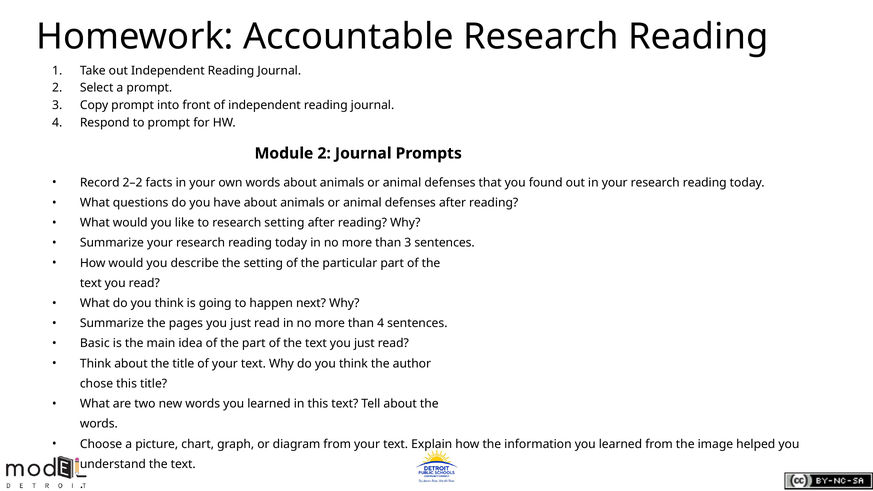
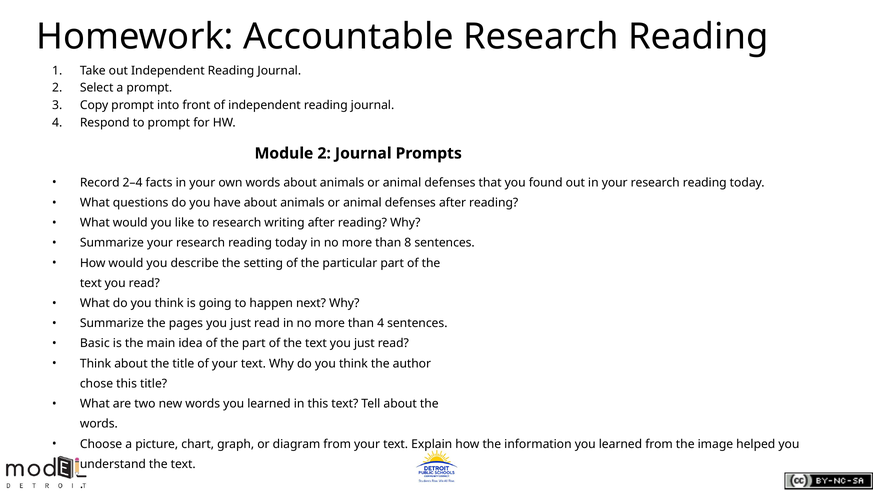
2–2: 2–2 -> 2–4
research setting: setting -> writing
than 3: 3 -> 8
